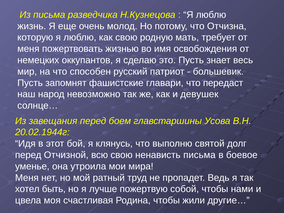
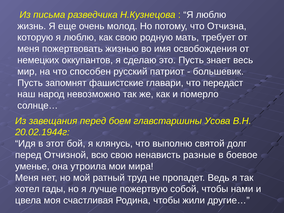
девушек: девушек -> померло
ненависть письма: письма -> разные
быть: быть -> гады
